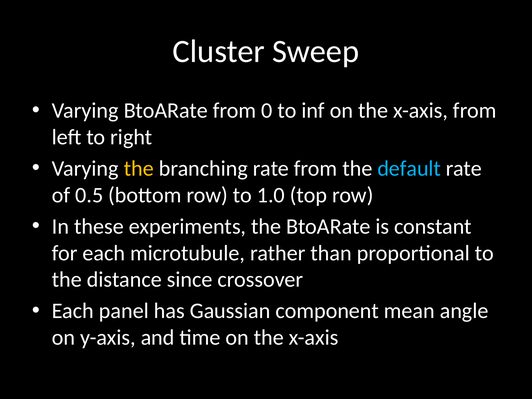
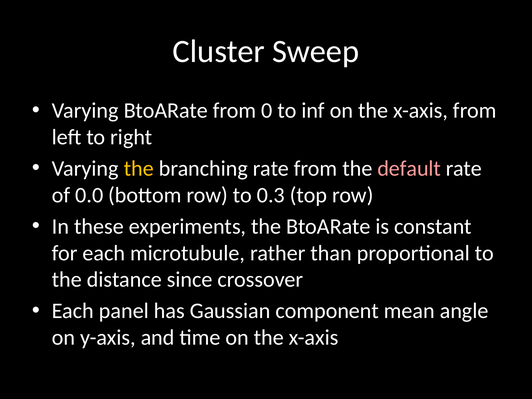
default colour: light blue -> pink
0.5: 0.5 -> 0.0
1.0: 1.0 -> 0.3
